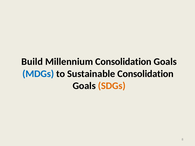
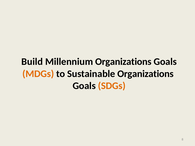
Millennium Consolidation: Consolidation -> Organizations
MDGs colour: blue -> orange
Sustainable Consolidation: Consolidation -> Organizations
